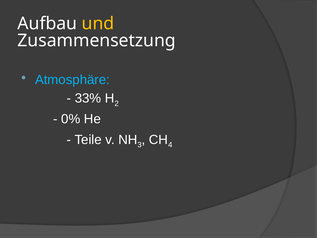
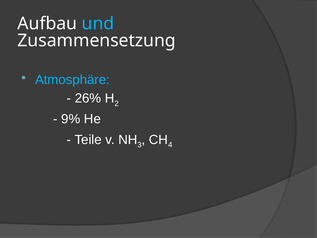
und colour: yellow -> light blue
33%: 33% -> 26%
0%: 0% -> 9%
